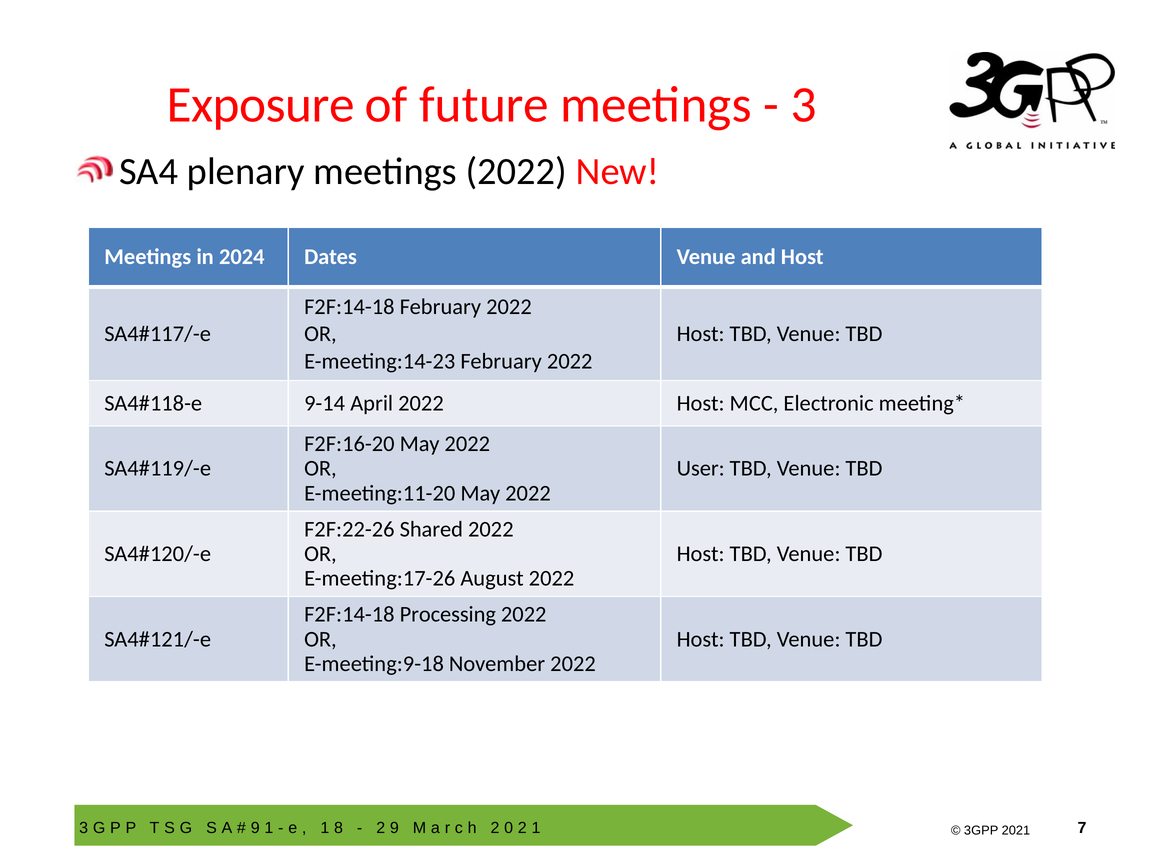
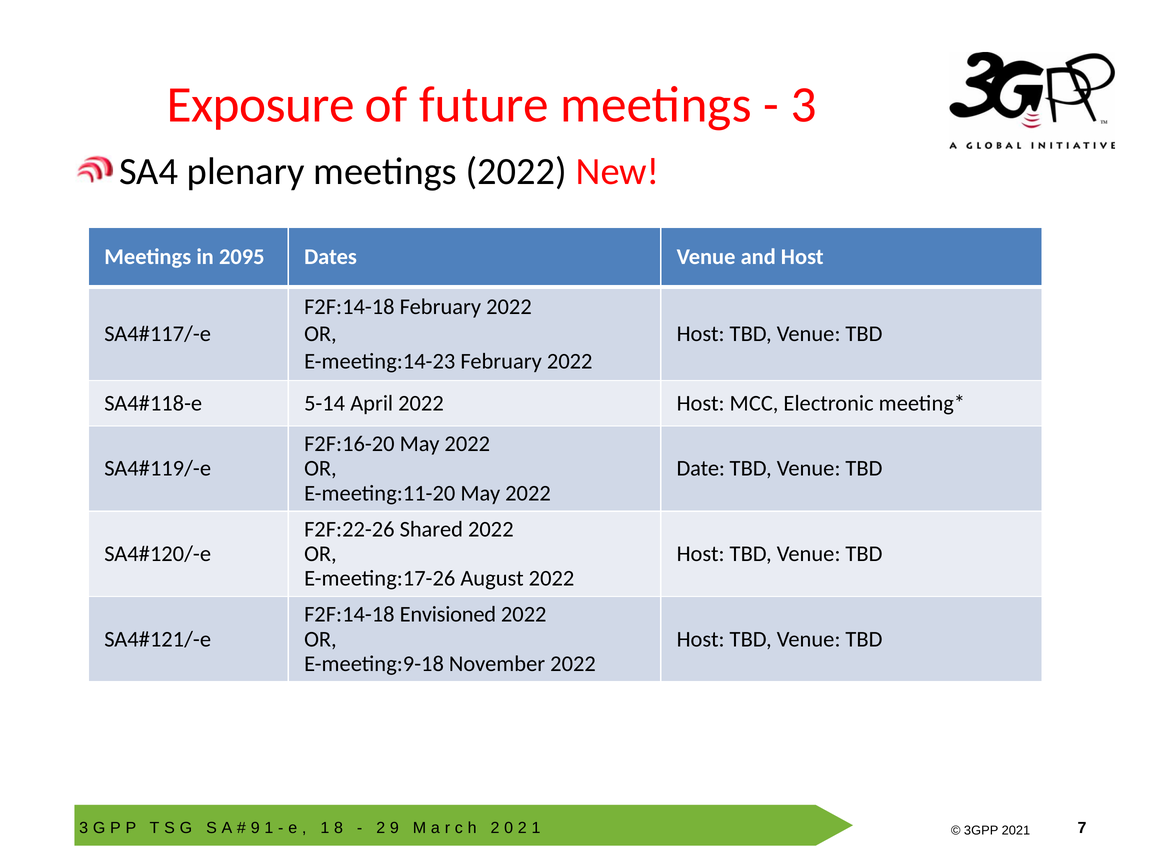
2024: 2024 -> 2095
9-14: 9-14 -> 5-14
User: User -> Date
Processing: Processing -> Envisioned
